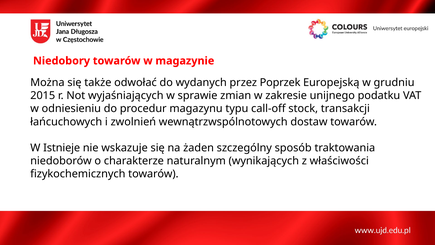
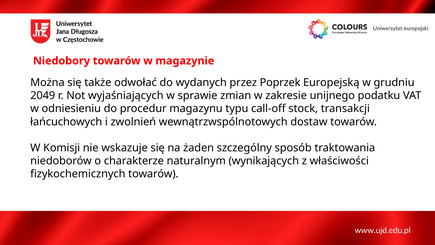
2015: 2015 -> 2049
Istnieje: Istnieje -> Komisji
